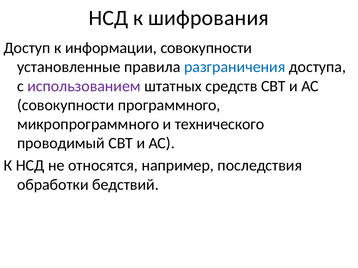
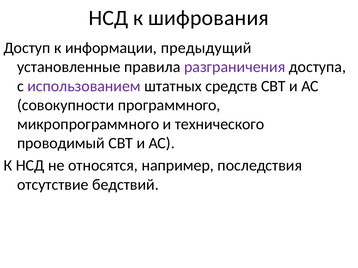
информации совокупности: совокупности -> предыдущий
разграничения colour: blue -> purple
обработки: обработки -> отсутствие
